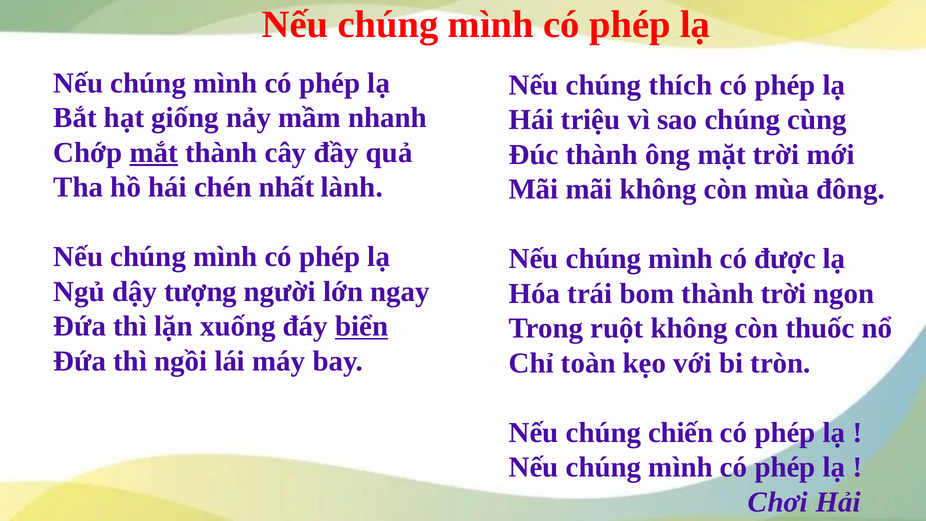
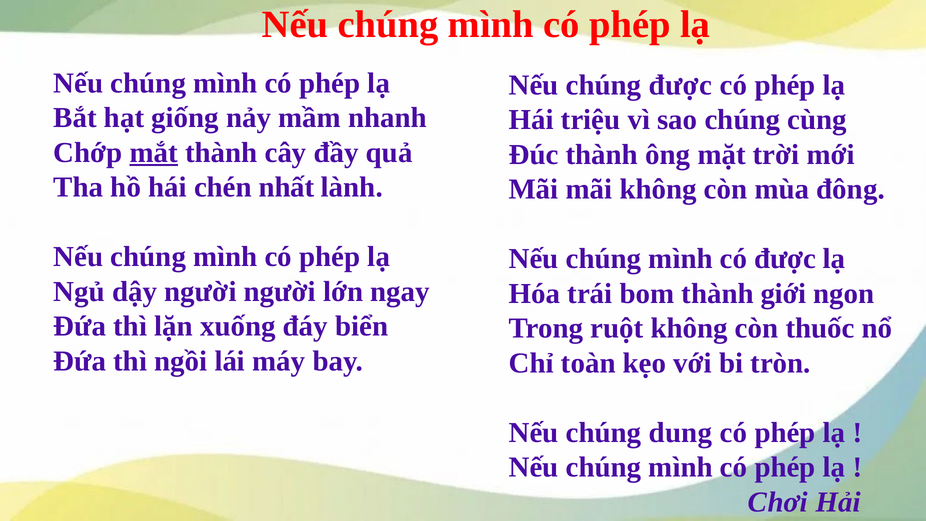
chúng thích: thích -> được
dậy tượng: tượng -> người
thành trời: trời -> giới
biển underline: present -> none
chiến: chiến -> dung
